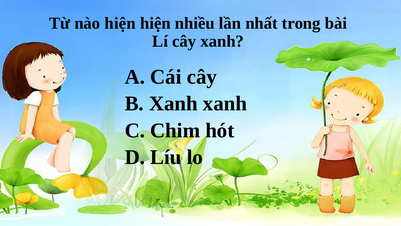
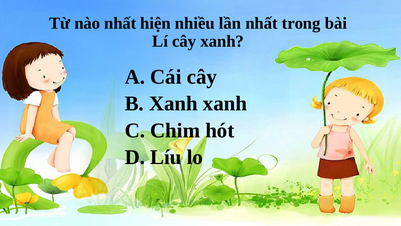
nào hiện: hiện -> nhất
